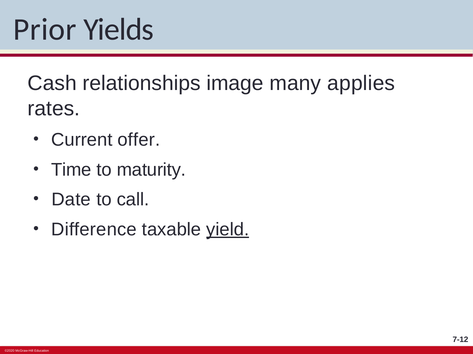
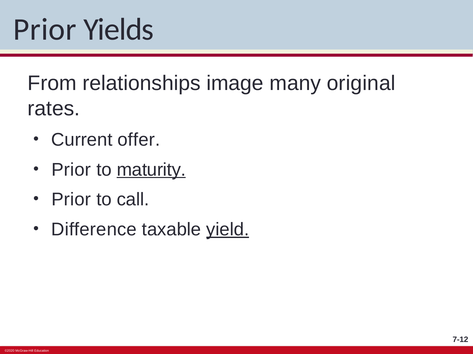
Cash: Cash -> From
applies: applies -> original
Time at (71, 170): Time -> Prior
maturity underline: none -> present
Date at (71, 200): Date -> Prior
